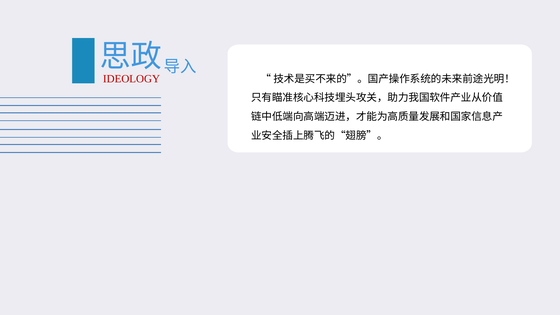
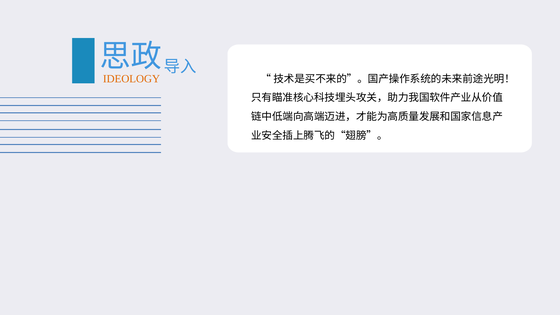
IDEOLOGY colour: red -> orange
